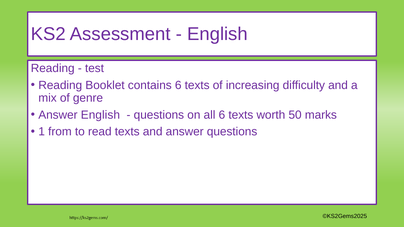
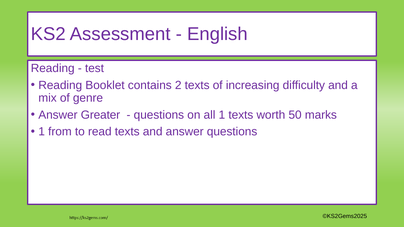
contains 6: 6 -> 2
Answer English: English -> Greater
all 6: 6 -> 1
